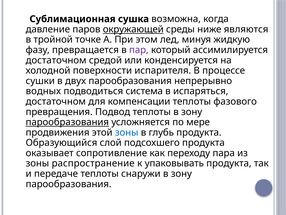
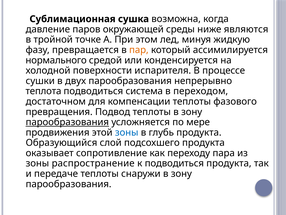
окружающей underline: present -> none
пар colour: purple -> orange
достаточном at (56, 60): достаточном -> нормального
водных: водных -> теплота
испаряться: испаряться -> переходом
к упаковывать: упаковывать -> подводиться
